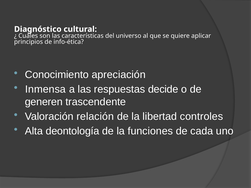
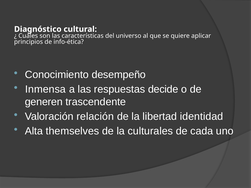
apreciación: apreciación -> desempeño
controles: controles -> identidad
deontología: deontología -> themselves
funciones: funciones -> culturales
